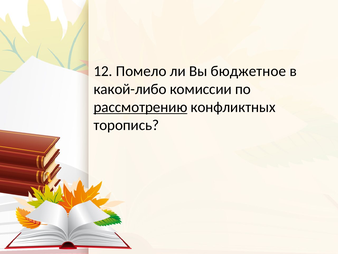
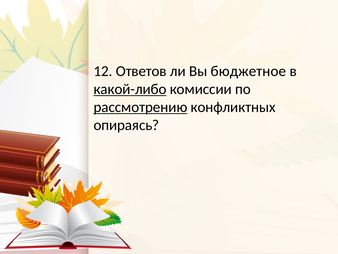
Помело: Помело -> Ответов
какой-либо underline: none -> present
торопись: торопись -> опираясь
